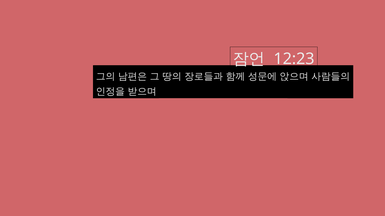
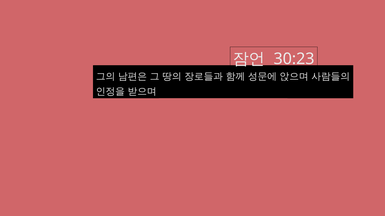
12:23: 12:23 -> 30:23
